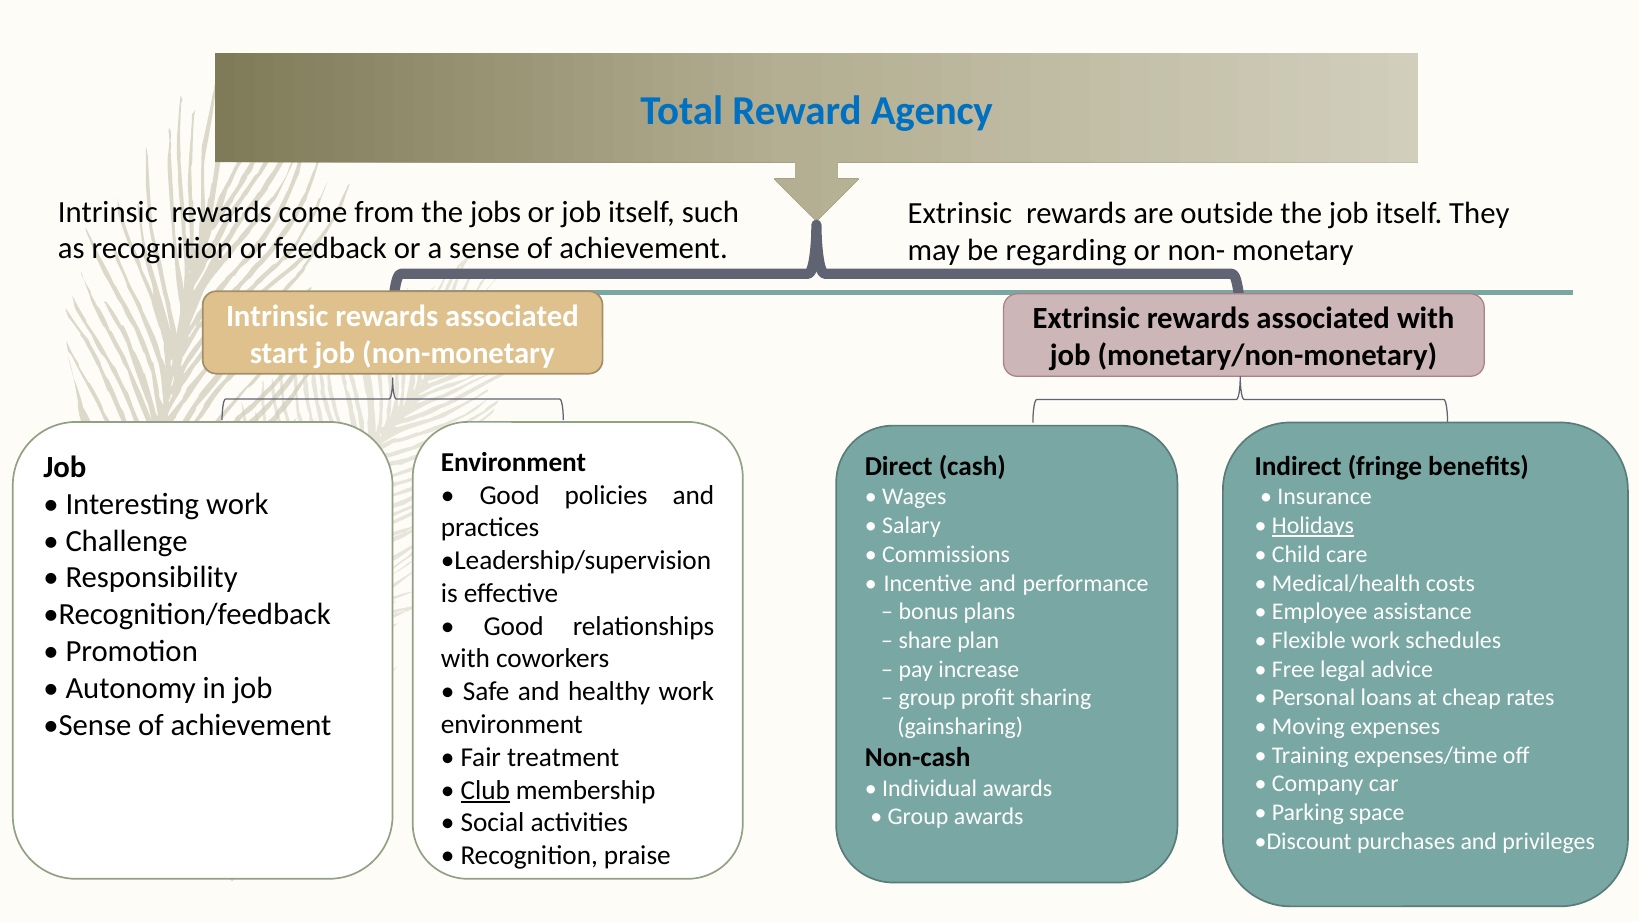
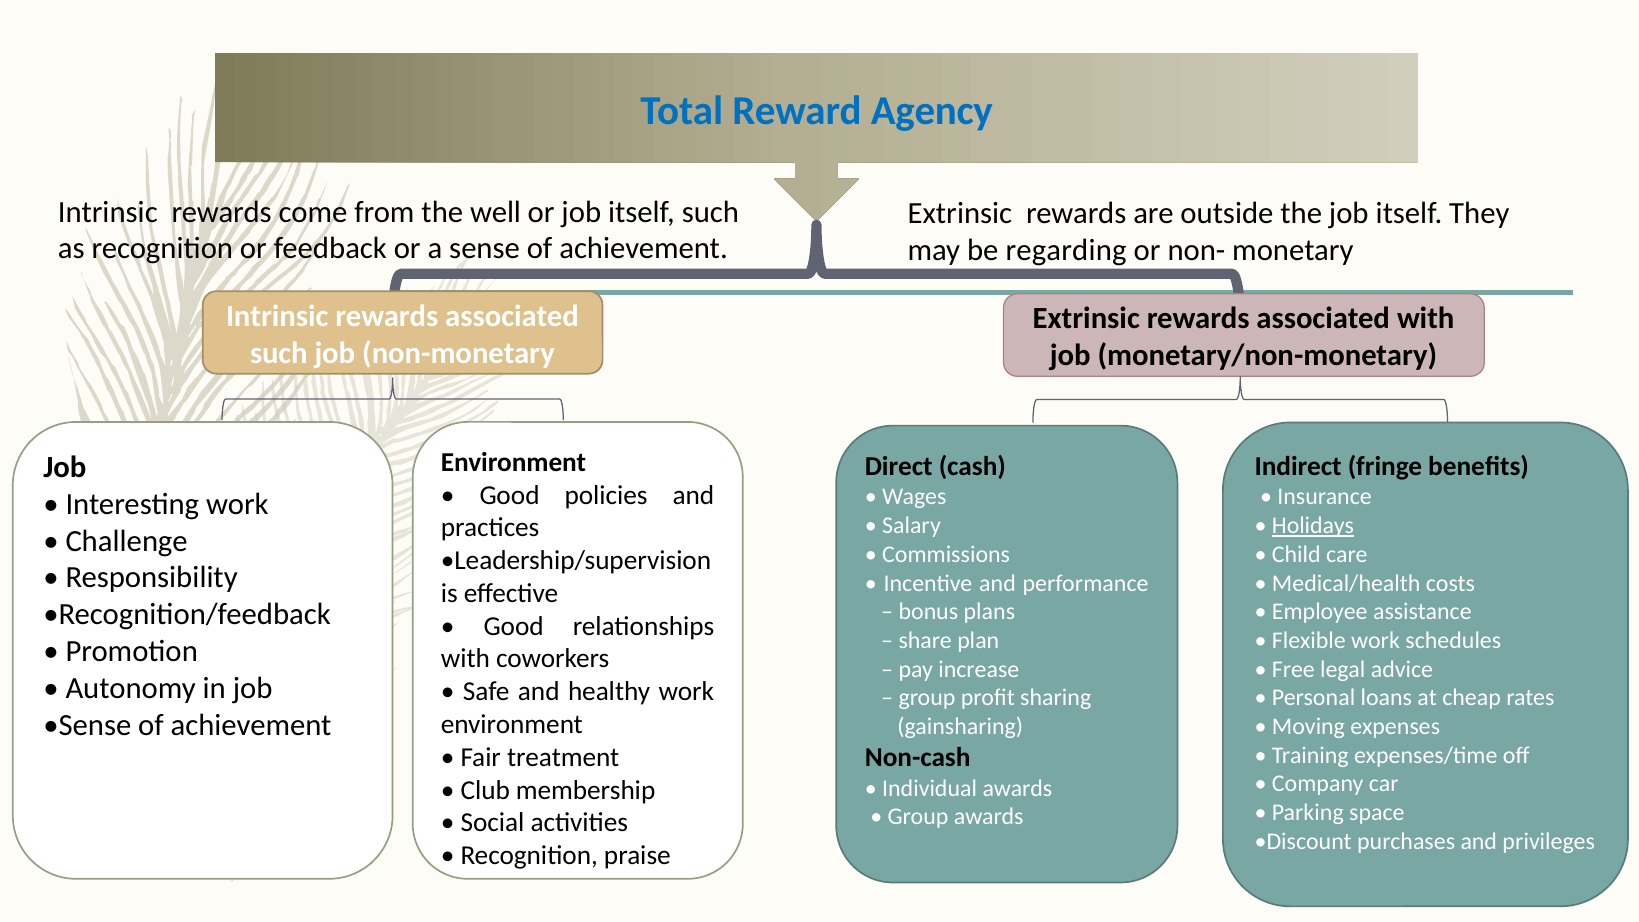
jobs: jobs -> well
start at (279, 353): start -> such
Club underline: present -> none
